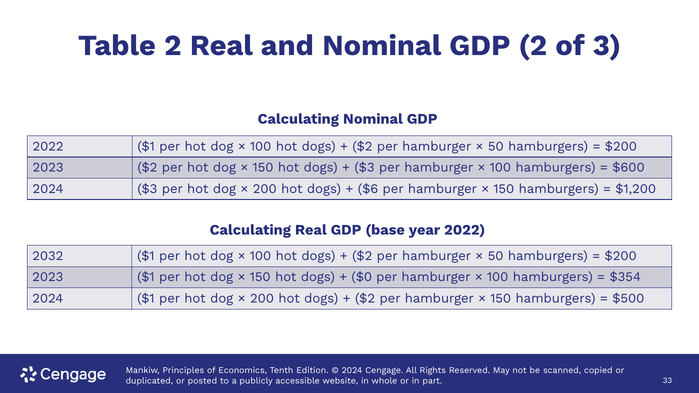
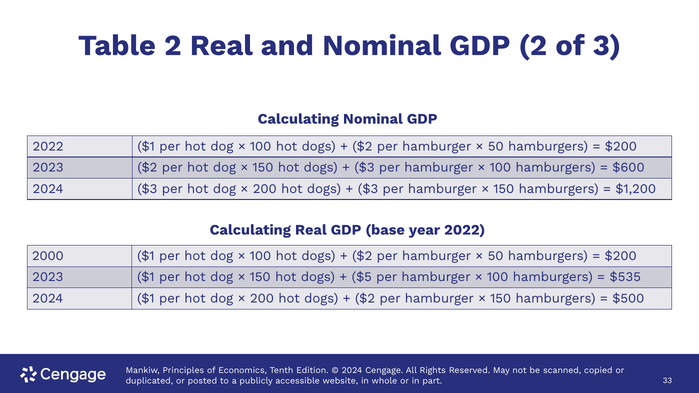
$6 at (368, 189): $6 -> $3
2032: 2032 -> 2000
$0: $0 -> $5
$354: $354 -> $535
